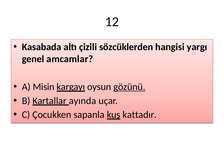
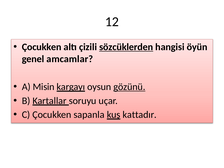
Kasabada at (42, 47): Kasabada -> Çocukken
sözcüklerden underline: none -> present
yargı: yargı -> öyün
ayında: ayında -> soruyu
